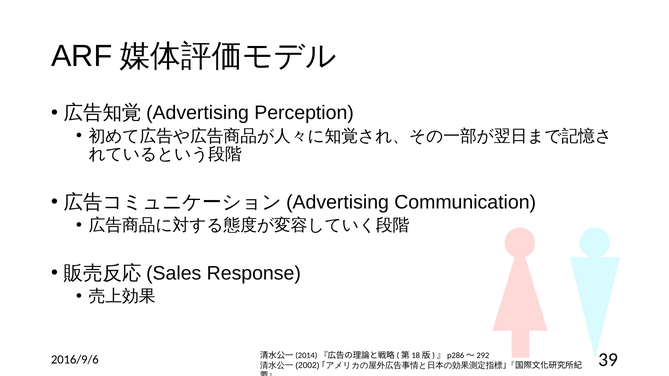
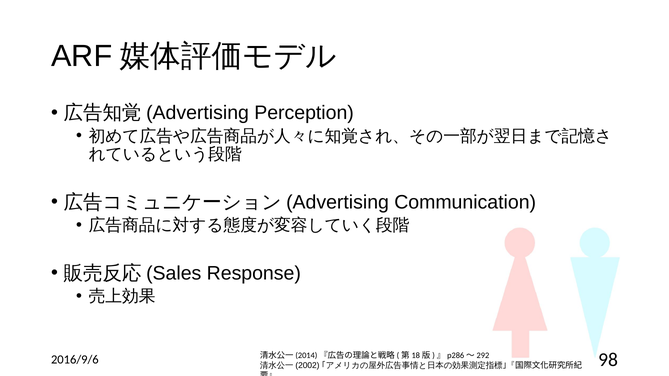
39: 39 -> 98
